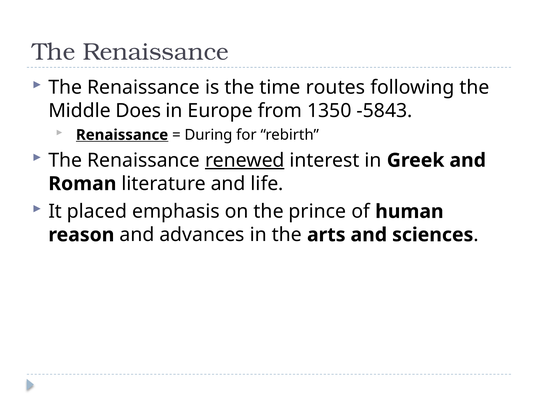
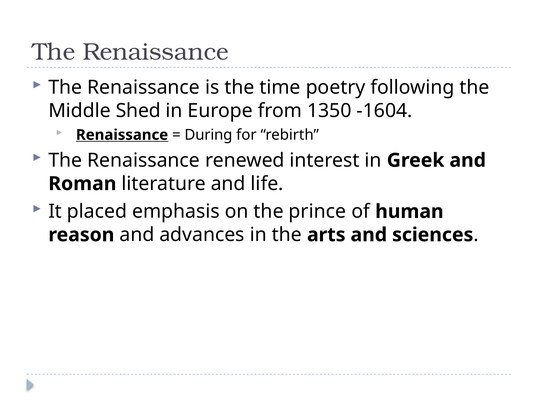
routes: routes -> poetry
Does: Does -> Shed
-5843: -5843 -> -1604
renewed underline: present -> none
